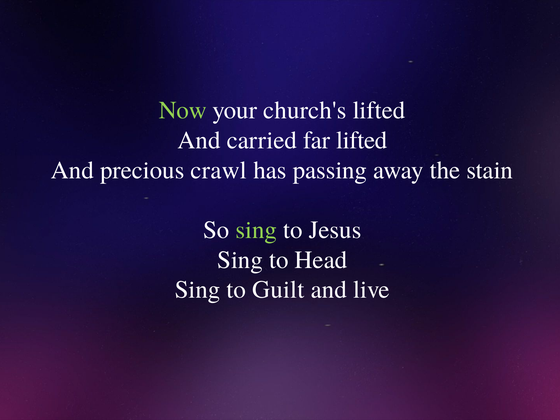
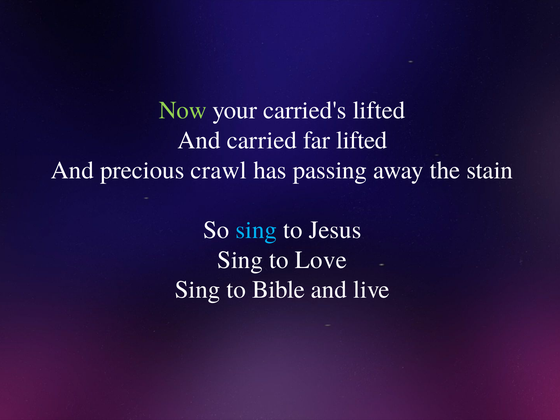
church's: church's -> carried's
sing at (256, 230) colour: light green -> light blue
Head: Head -> Love
Guilt: Guilt -> Bible
